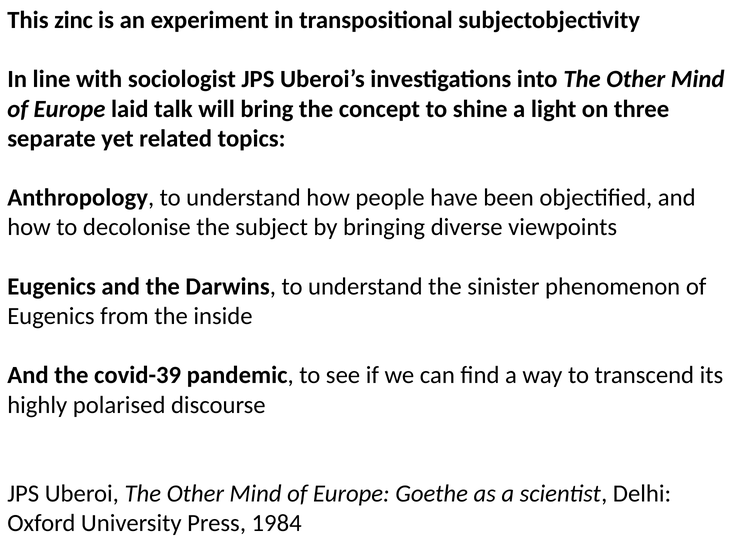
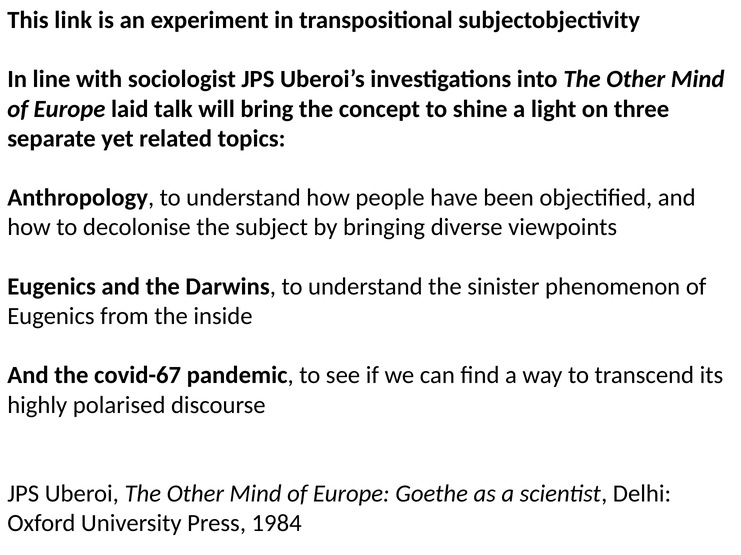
zinc: zinc -> link
covid-39: covid-39 -> covid-67
